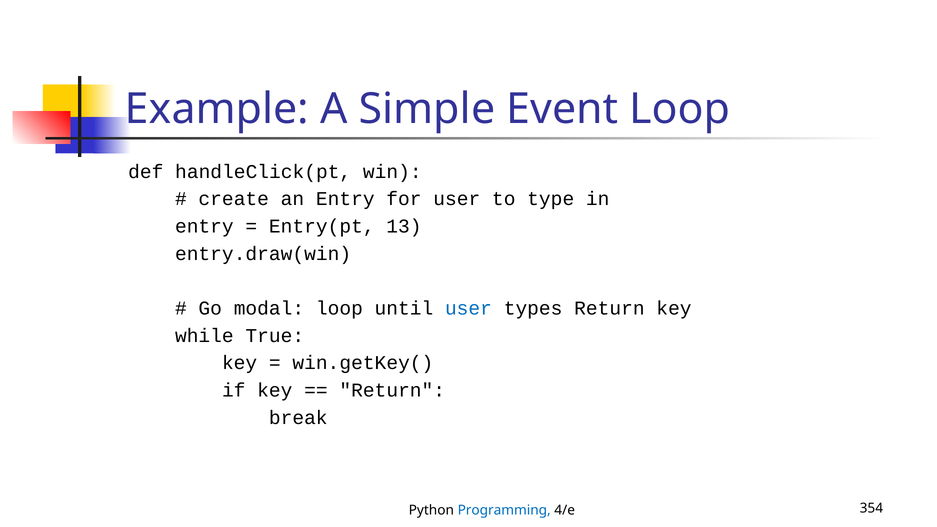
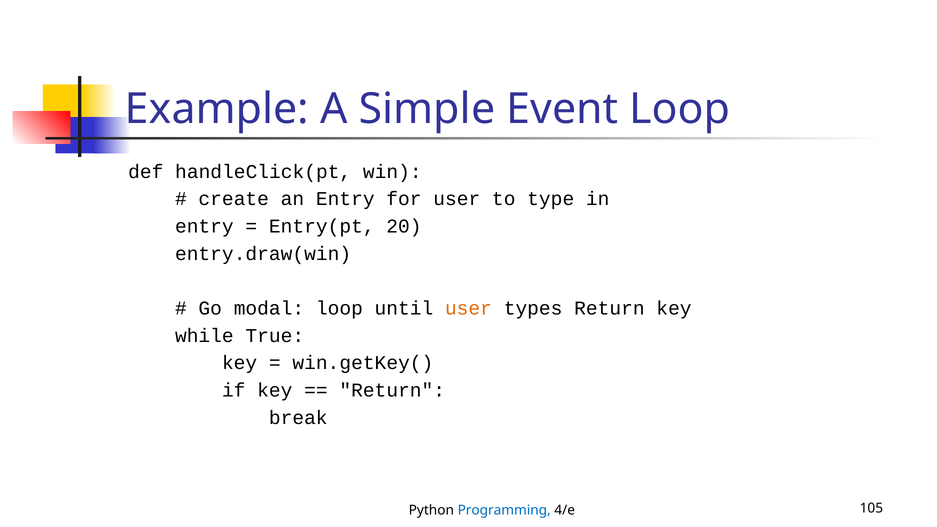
13: 13 -> 20
user at (468, 308) colour: blue -> orange
354: 354 -> 105
